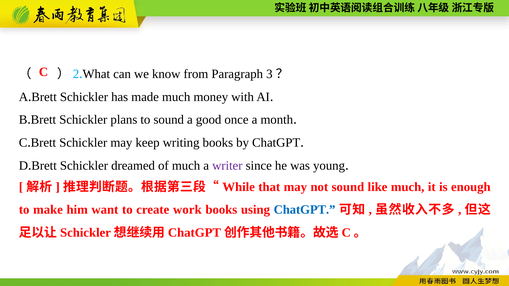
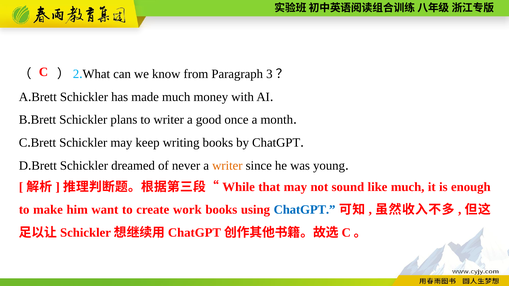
to sound: sound -> writer
of much: much -> never
writer at (227, 166) colour: purple -> orange
